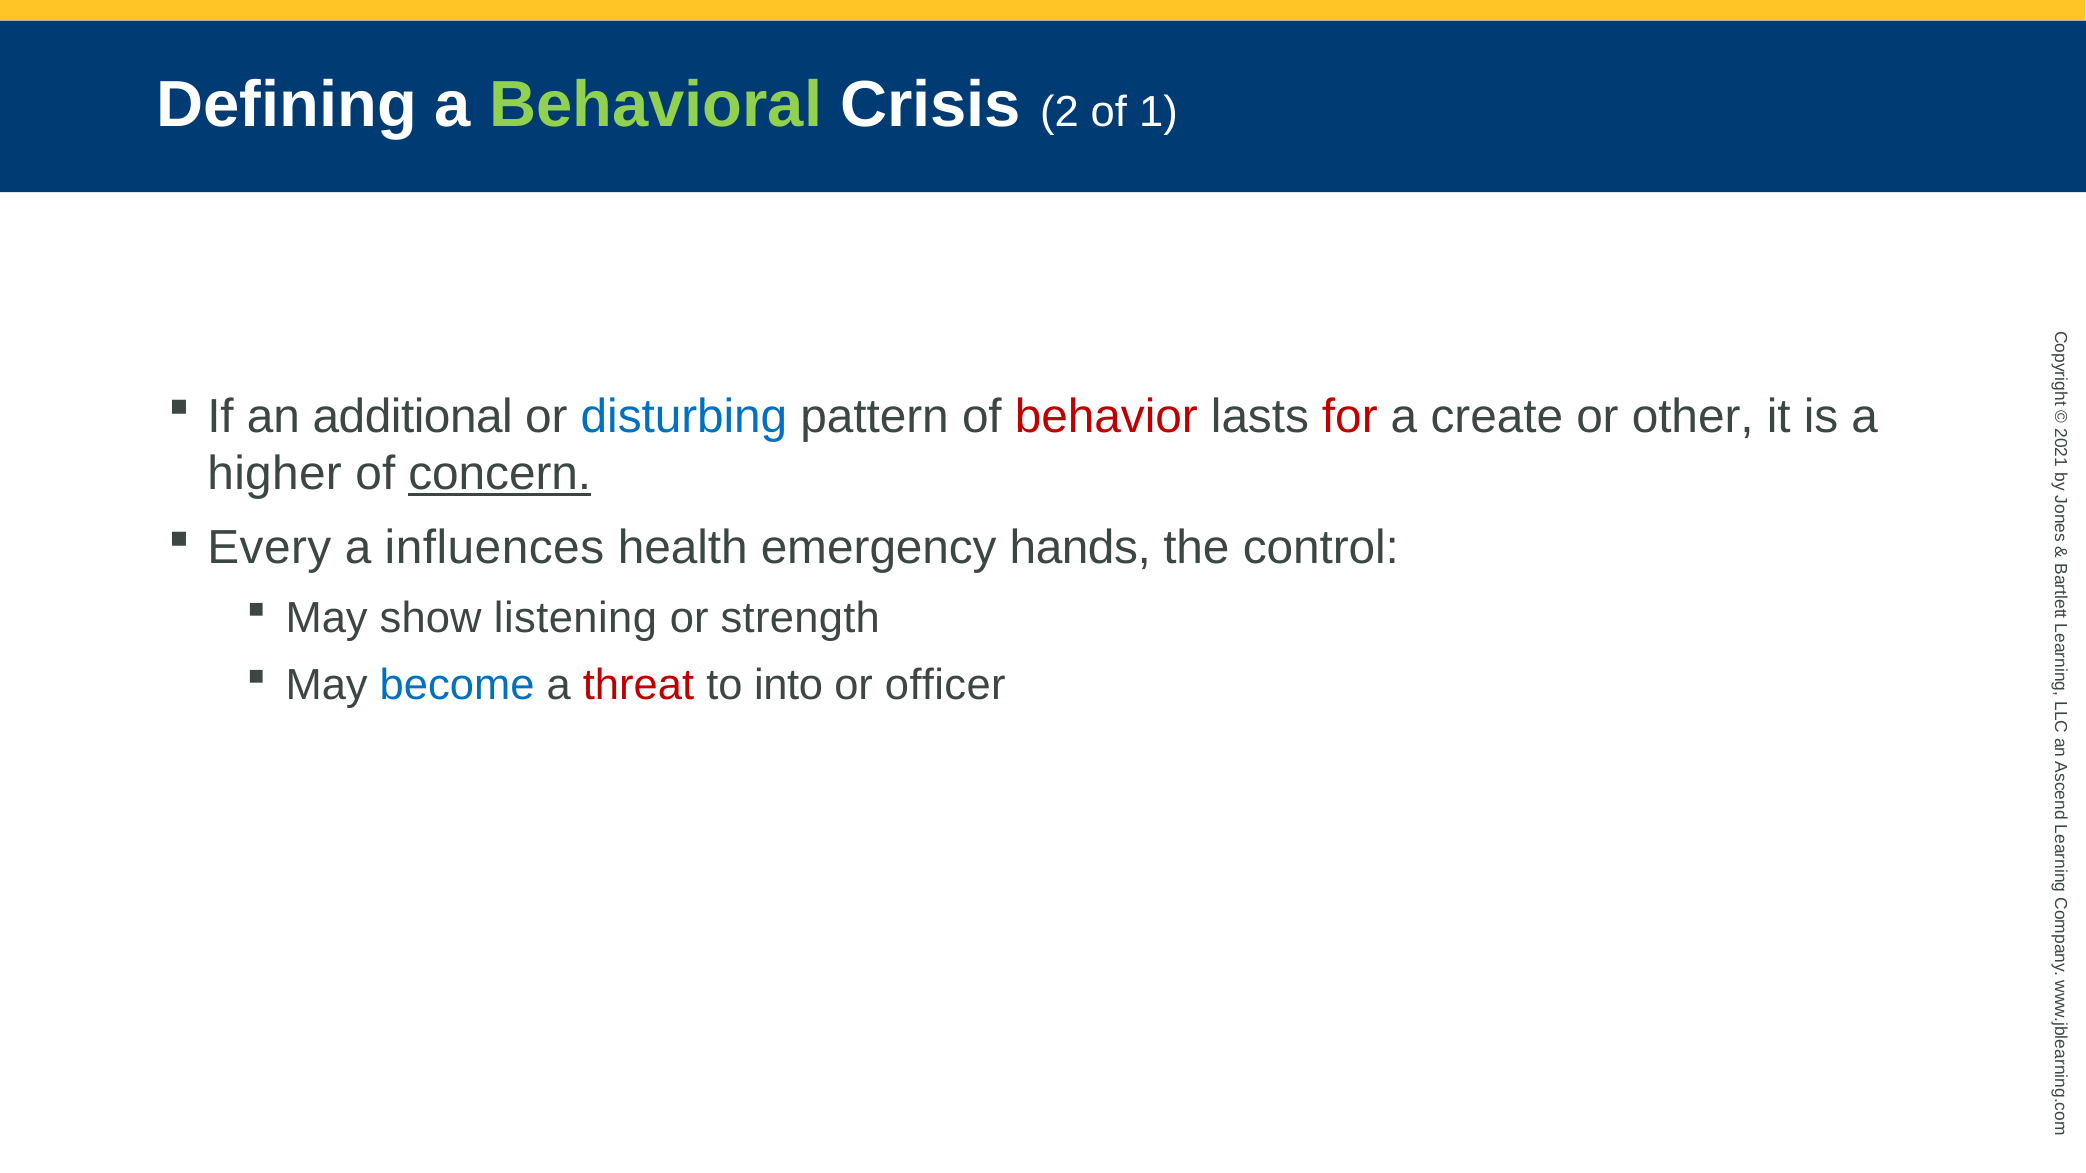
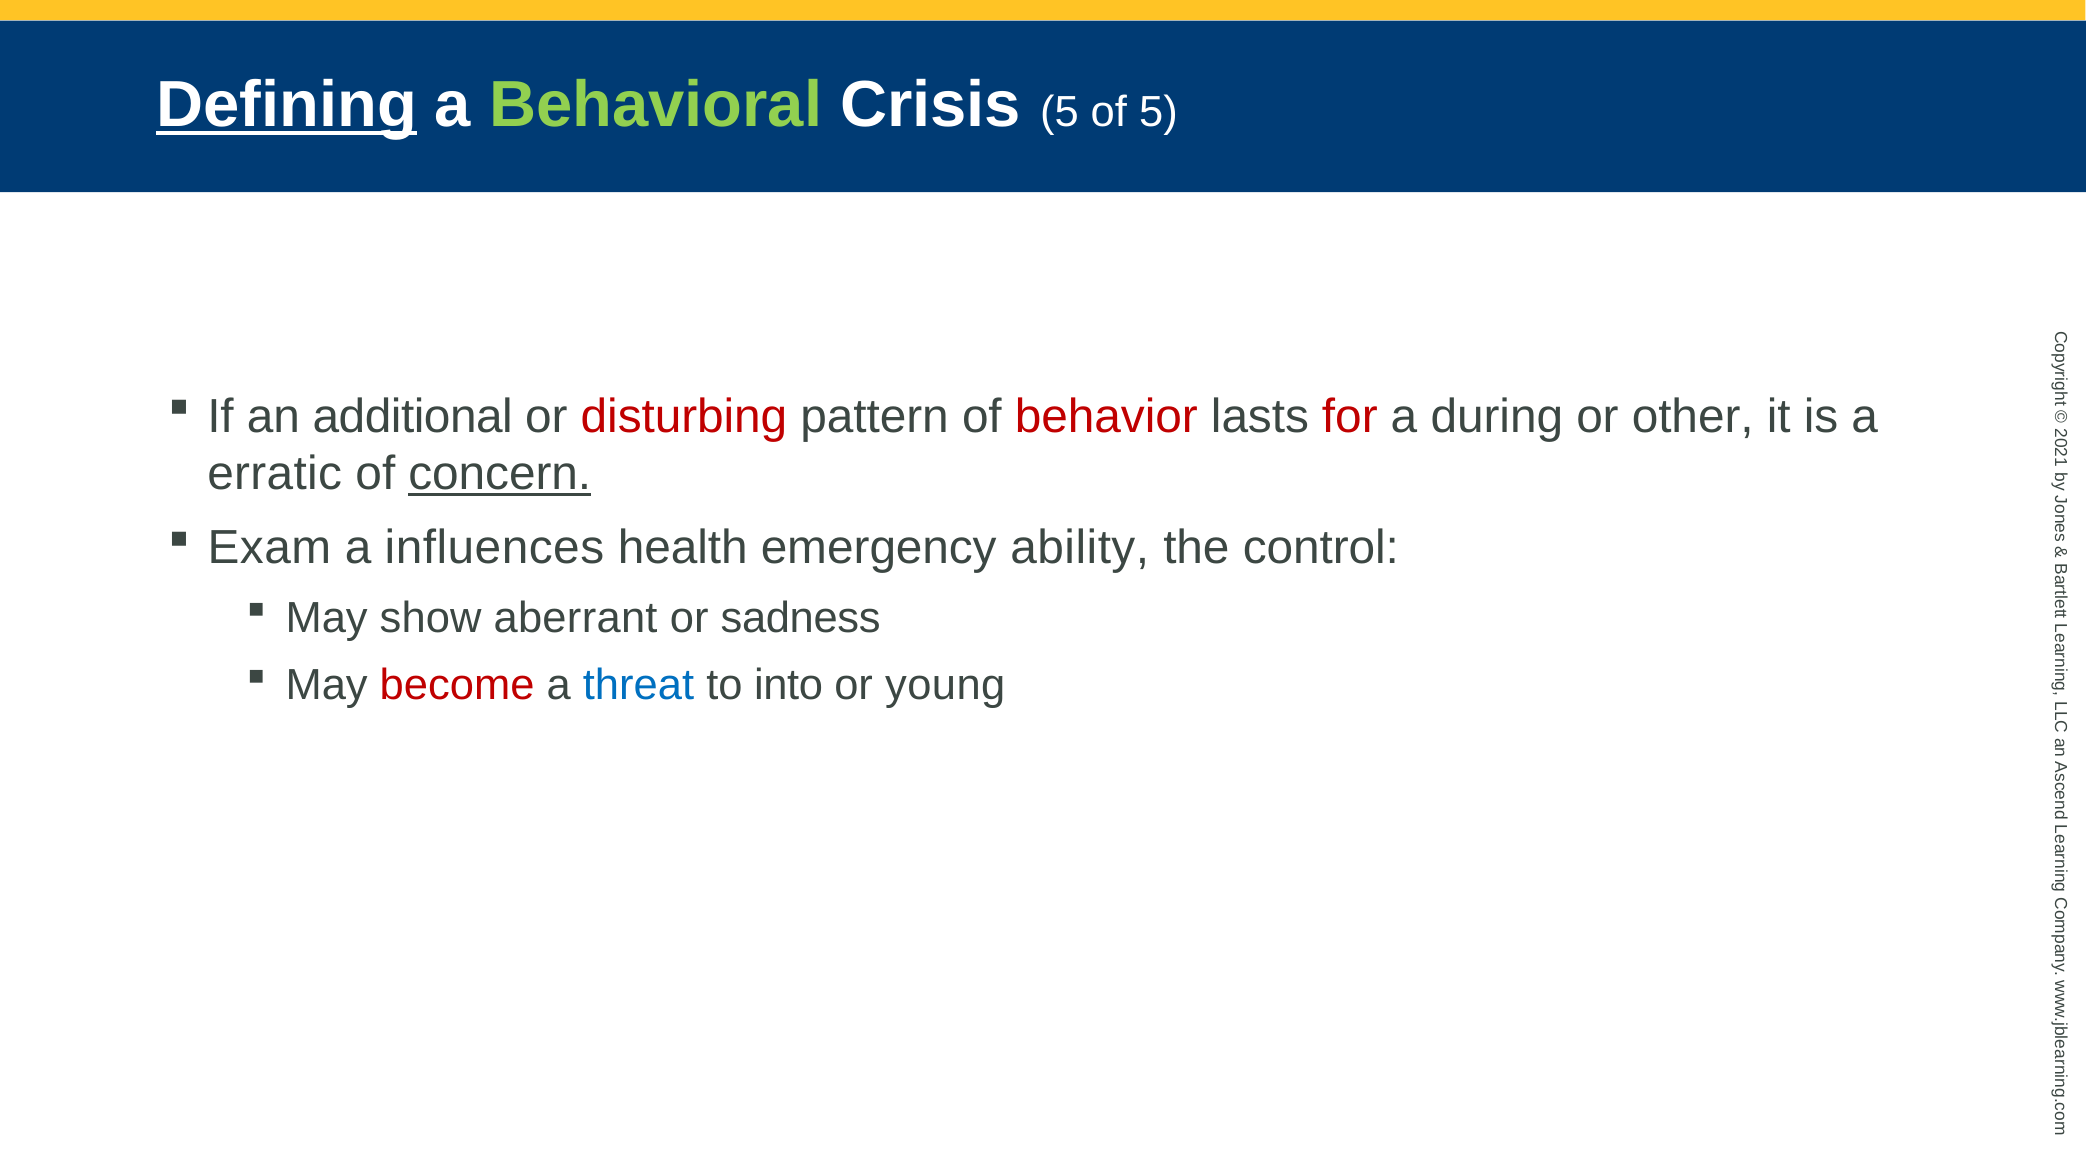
Defining underline: none -> present
Crisis 2: 2 -> 5
of 1: 1 -> 5
disturbing colour: blue -> red
create: create -> during
higher: higher -> erratic
Every: Every -> Exam
hands: hands -> ability
listening: listening -> aberrant
strength: strength -> sadness
become colour: blue -> red
threat colour: red -> blue
officer: officer -> young
